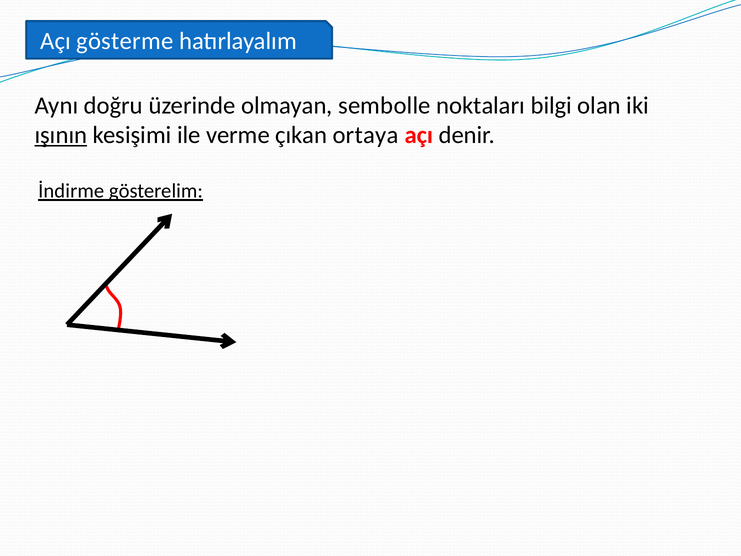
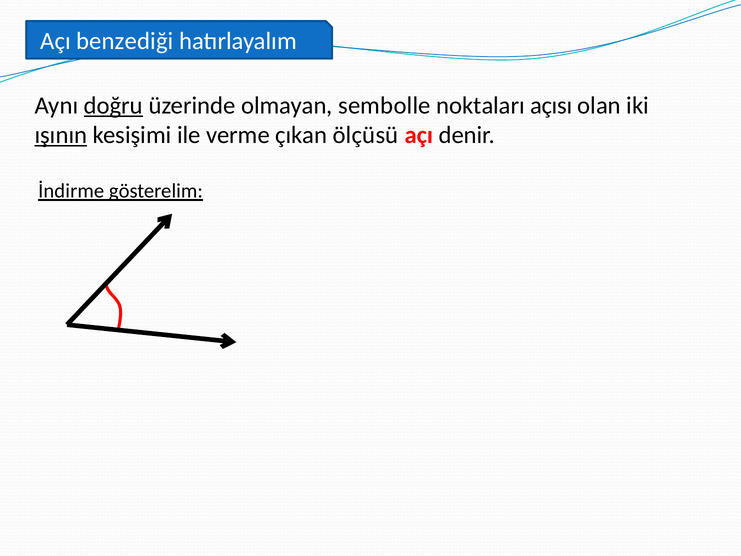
gösterme: gösterme -> benzediği
doğru underline: none -> present
bilgi: bilgi -> açısı
ortaya: ortaya -> ölçüsü
